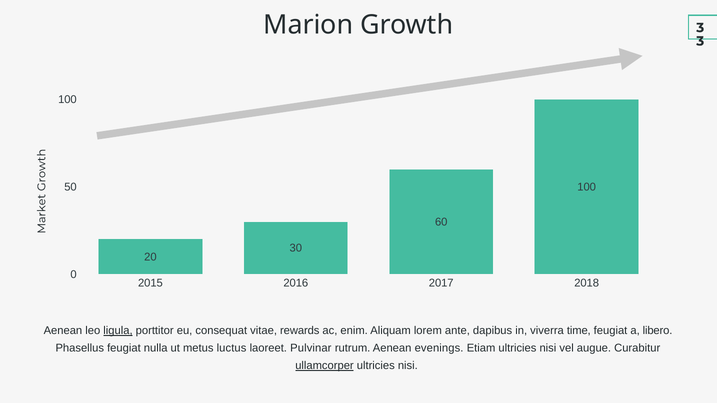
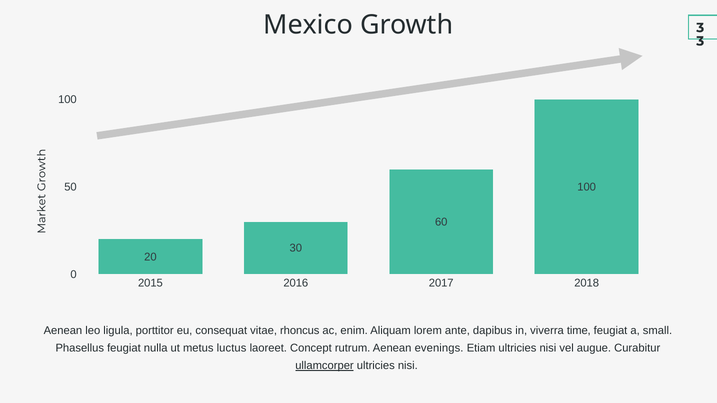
Marion: Marion -> Mexico
ligula underline: present -> none
rewards: rewards -> rhoncus
libero: libero -> small
Pulvinar: Pulvinar -> Concept
